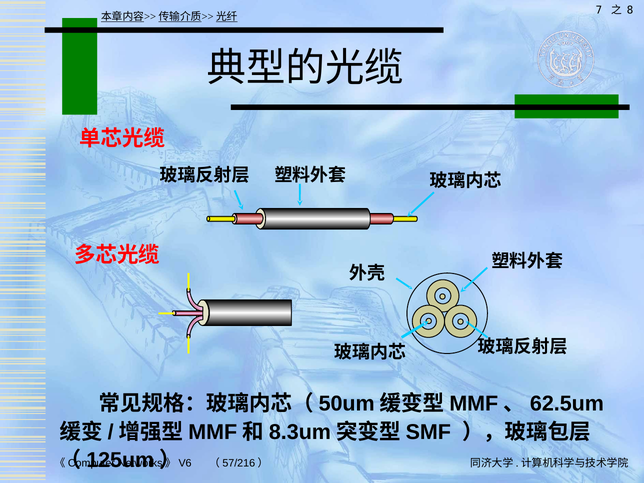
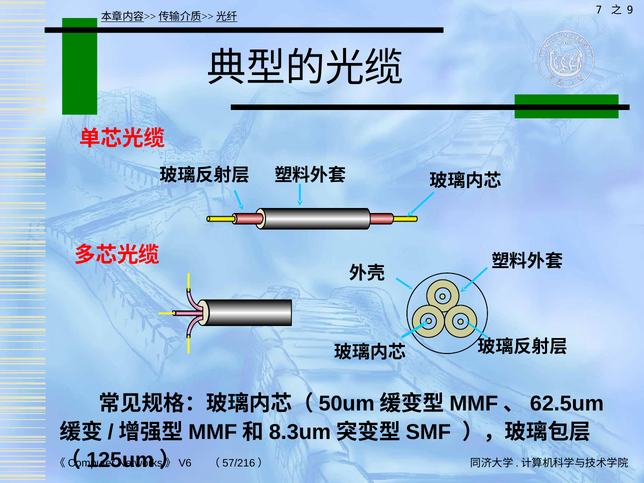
8: 8 -> 9
